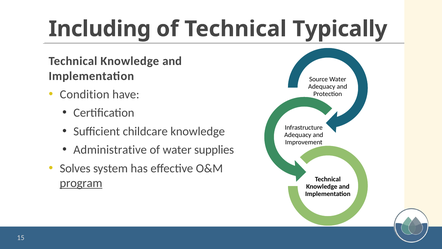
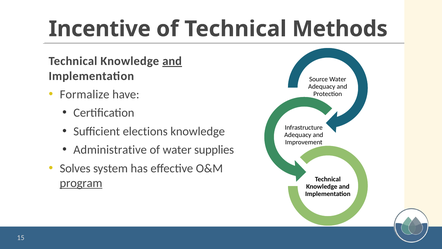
Including: Including -> Incentive
Typically: Typically -> Methods
and at (172, 61) underline: none -> present
Condition: Condition -> Formalize
childcare: childcare -> elections
